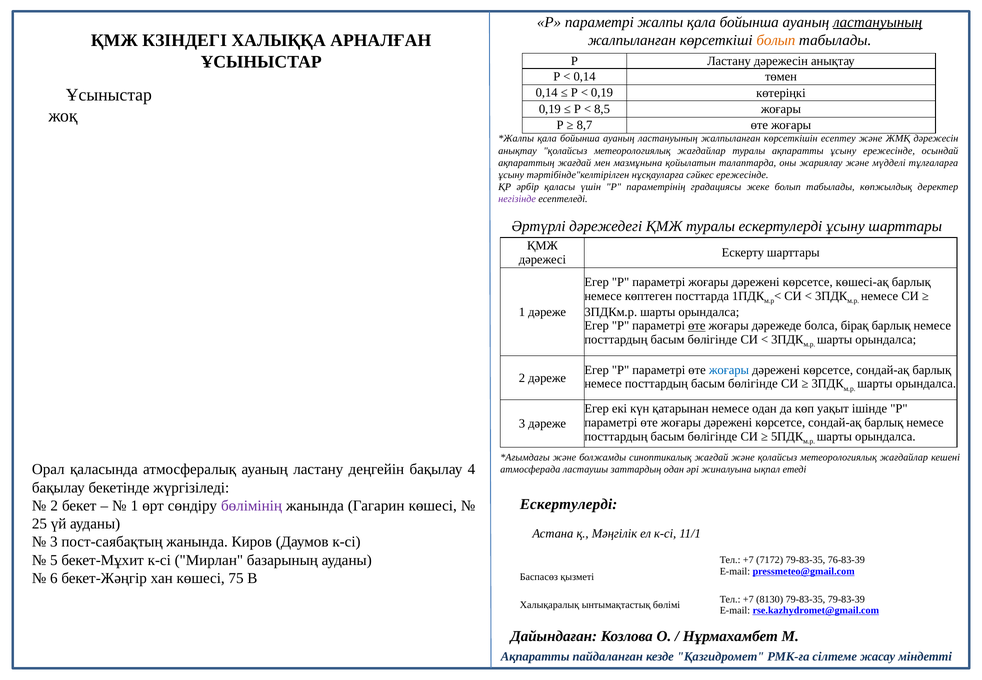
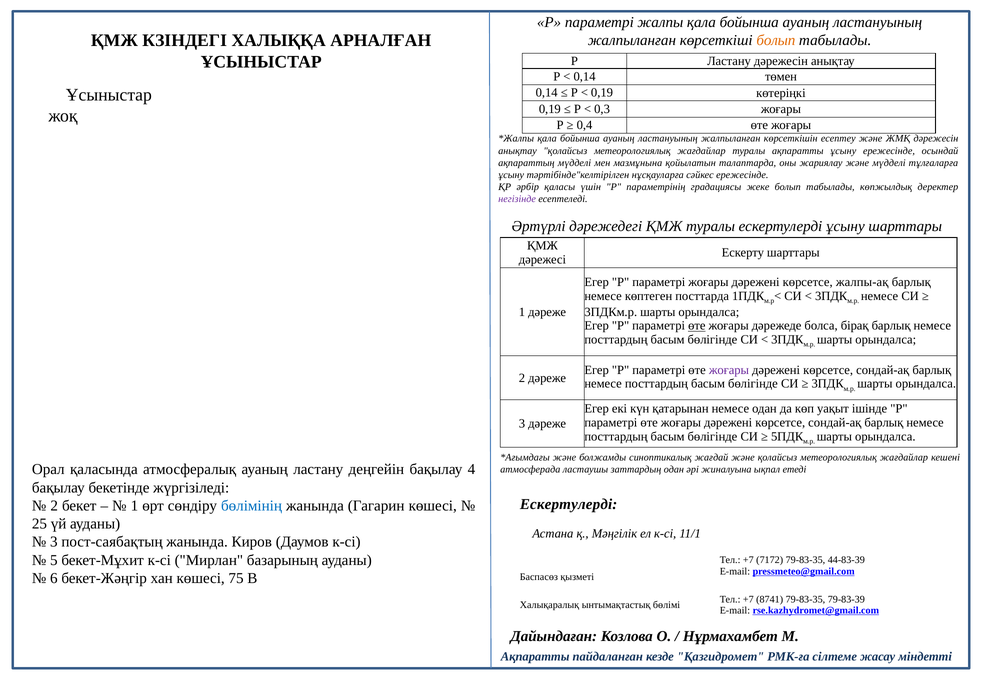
ластануының at (878, 22) underline: present -> none
8,5: 8,5 -> 0,3
8,7: 8,7 -> 0,4
ақпараттың жағдай: жағдай -> мүдделі
көшесі-ақ: көшесі-ақ -> жалпы-ақ
жоғары at (729, 370) colour: blue -> purple
бөлімінің colour: purple -> blue
76-83-39: 76-83-39 -> 44-83-39
8130: 8130 -> 8741
